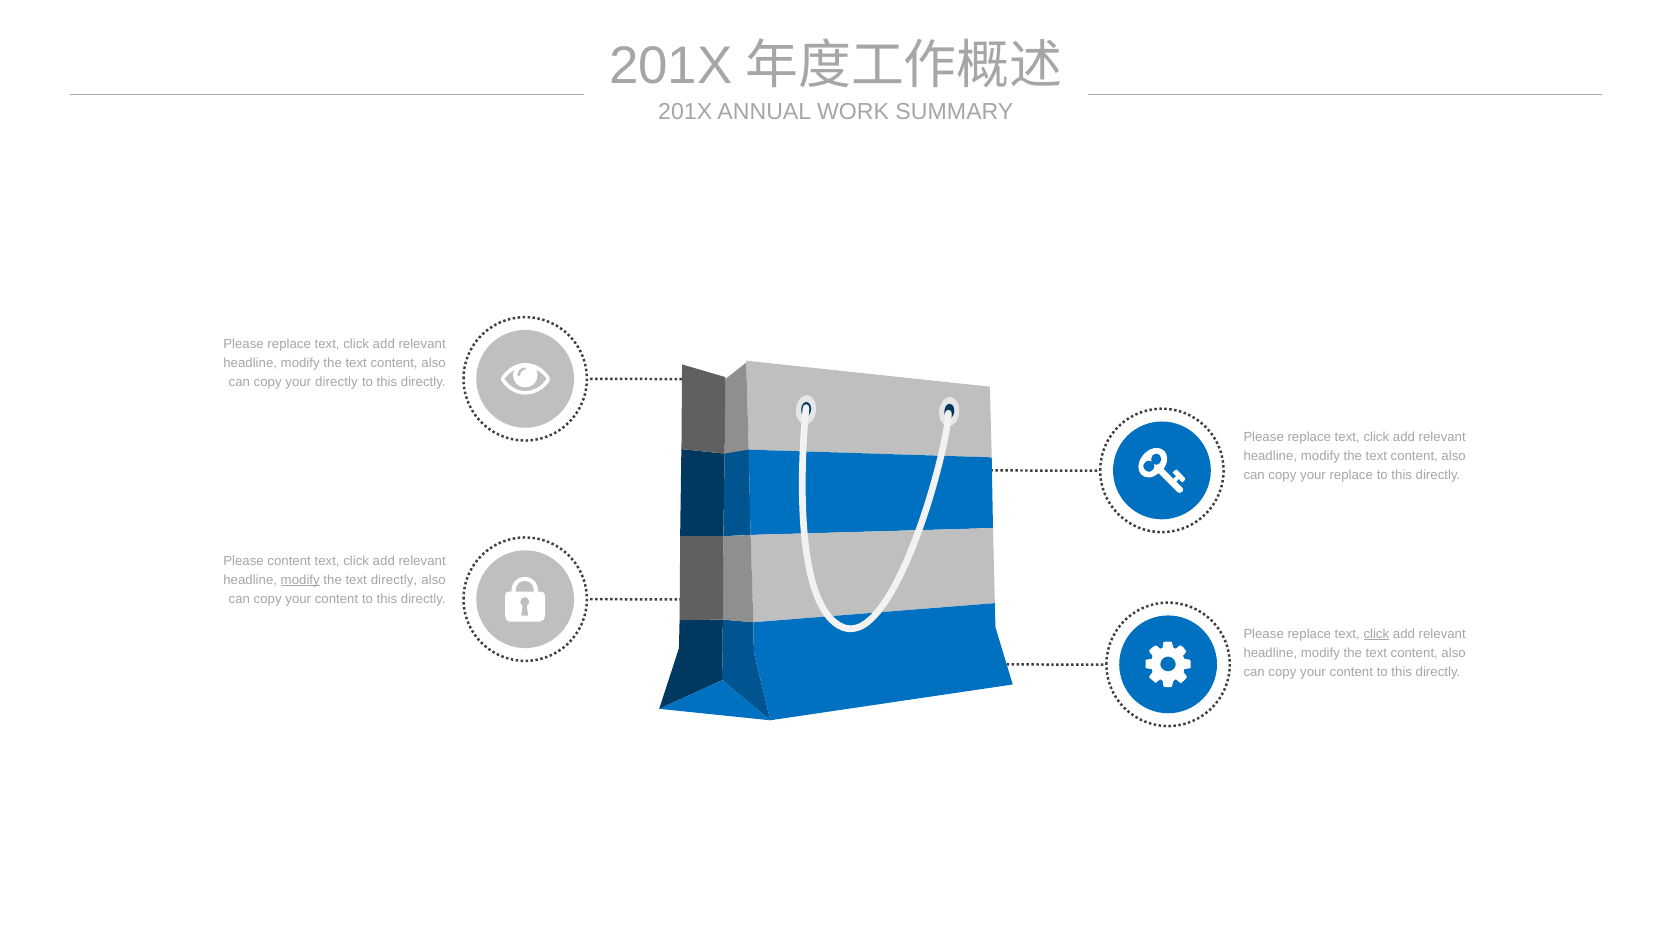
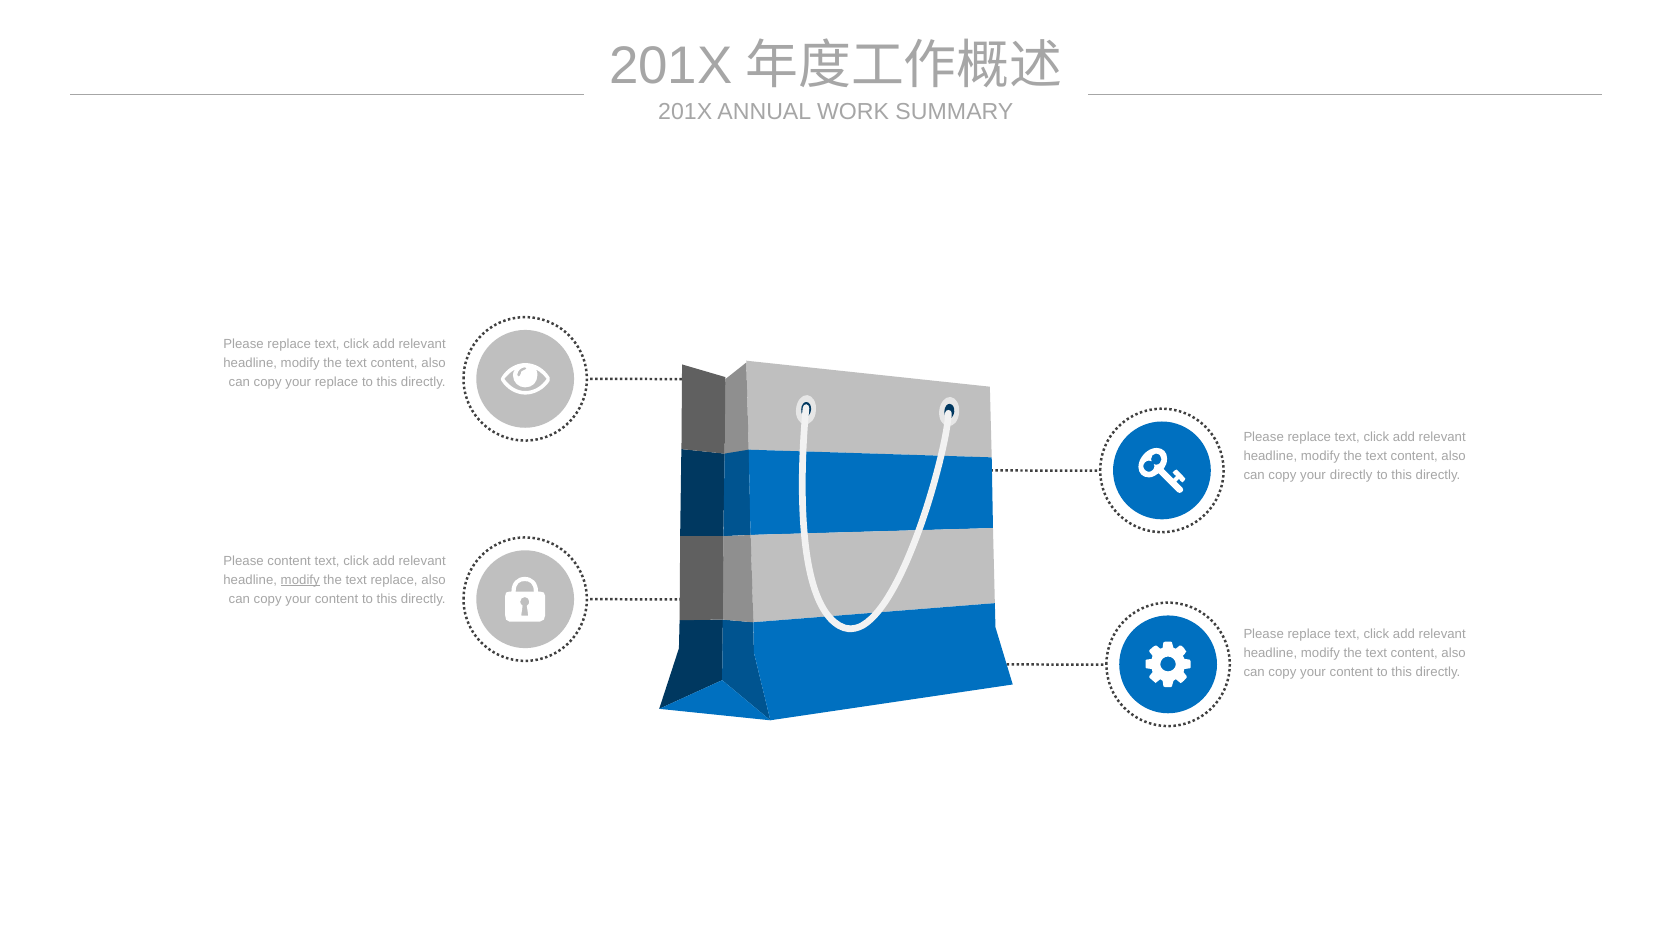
your directly: directly -> replace
your replace: replace -> directly
text directly: directly -> replace
click at (1376, 633) underline: present -> none
